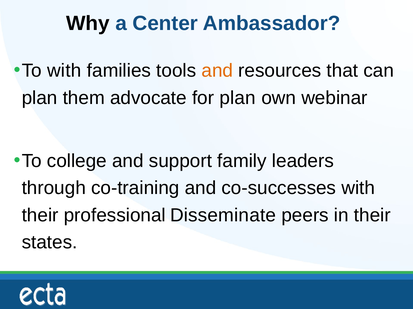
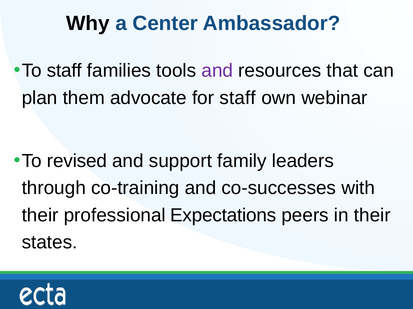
To with: with -> staff
and at (217, 71) colour: orange -> purple
for plan: plan -> staff
college: college -> revised
Disseminate: Disseminate -> Expectations
